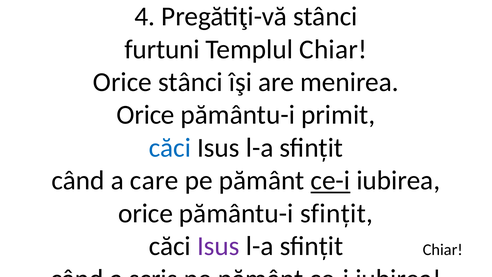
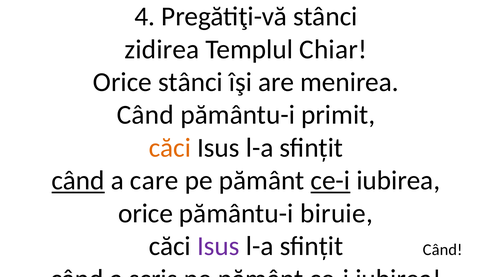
furtuni: furtuni -> zidirea
Orice at (146, 115): Orice -> Când
căci at (170, 148) colour: blue -> orange
când at (78, 180) underline: none -> present
pământu-i sfințit: sfințit -> biruie
Chiar at (443, 250): Chiar -> Când
